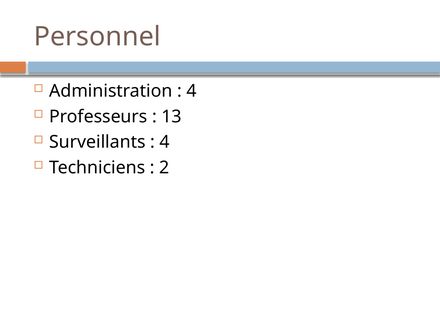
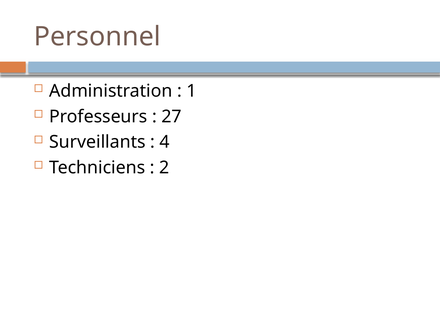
4 at (192, 91): 4 -> 1
13: 13 -> 27
